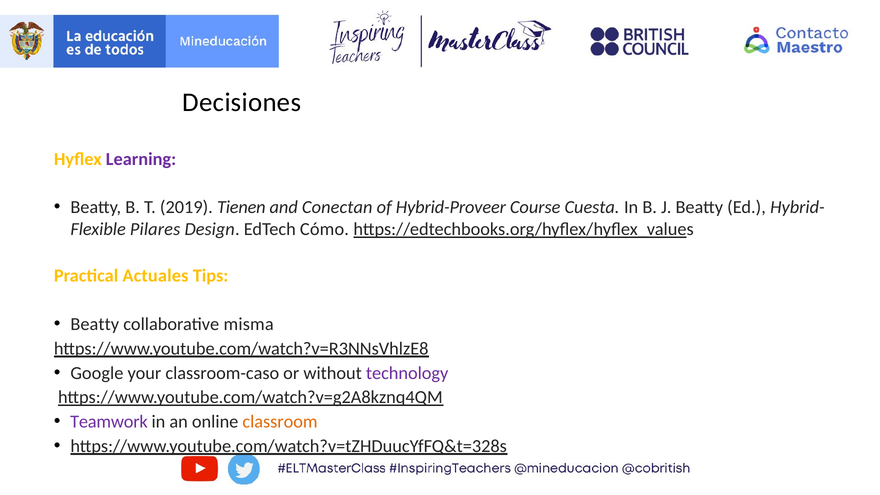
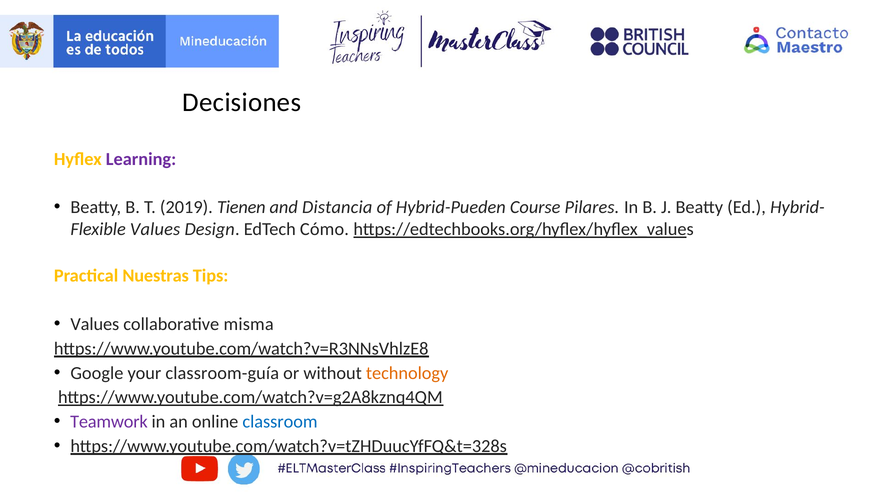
Conectan: Conectan -> Distancia
Hybrid-Proveer: Hybrid-Proveer -> Hybrid-Pueden
Cuesta: Cuesta -> Pilares
Pilares at (155, 229): Pilares -> Values
Actuales: Actuales -> Nuestras
Beatty at (95, 324): Beatty -> Values
classroom-caso: classroom-caso -> classroom-guía
technology colour: purple -> orange
classroom colour: orange -> blue
